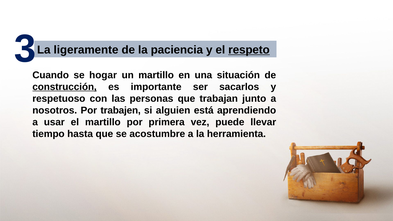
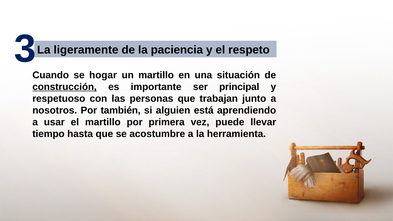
respeto underline: present -> none
sacarlos: sacarlos -> principal
trabajen: trabajen -> también
